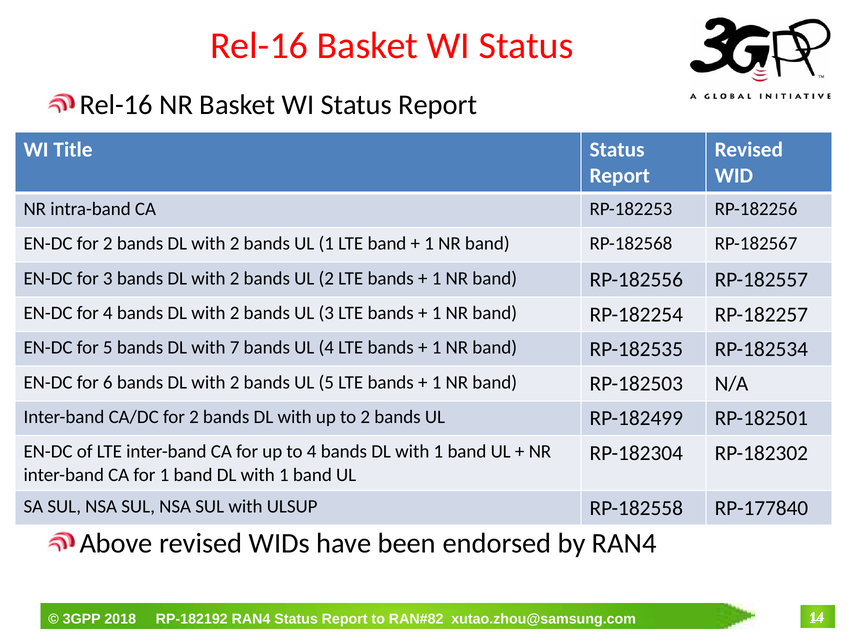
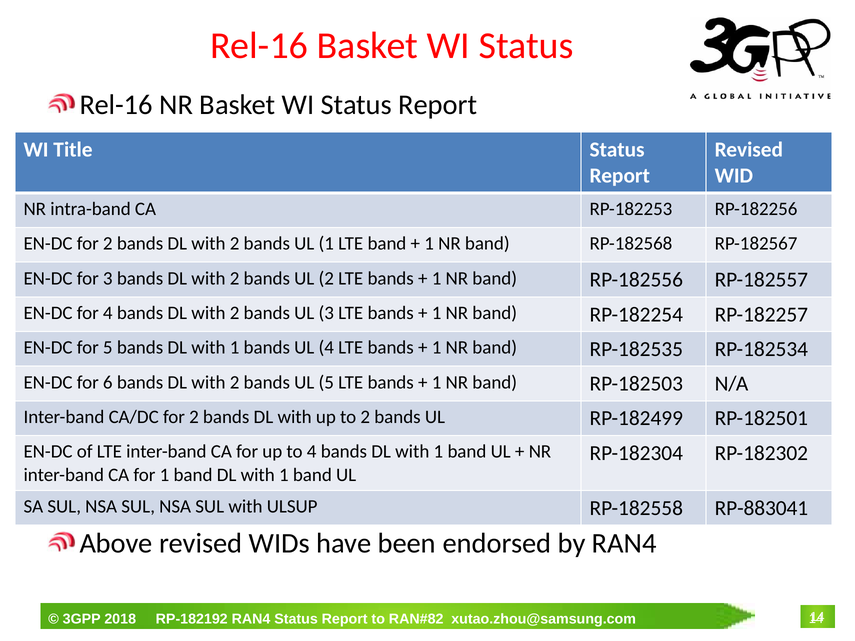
7 at (235, 348): 7 -> 1
RP-177840: RP-177840 -> RP-883041
